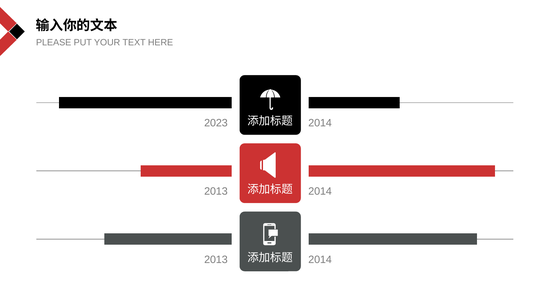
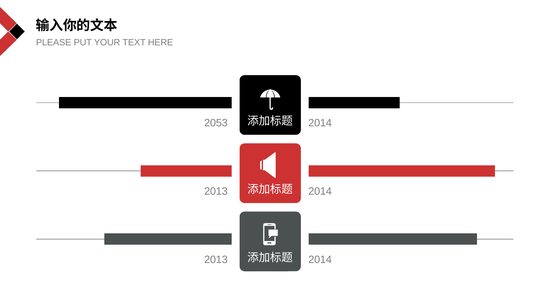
2023: 2023 -> 2053
